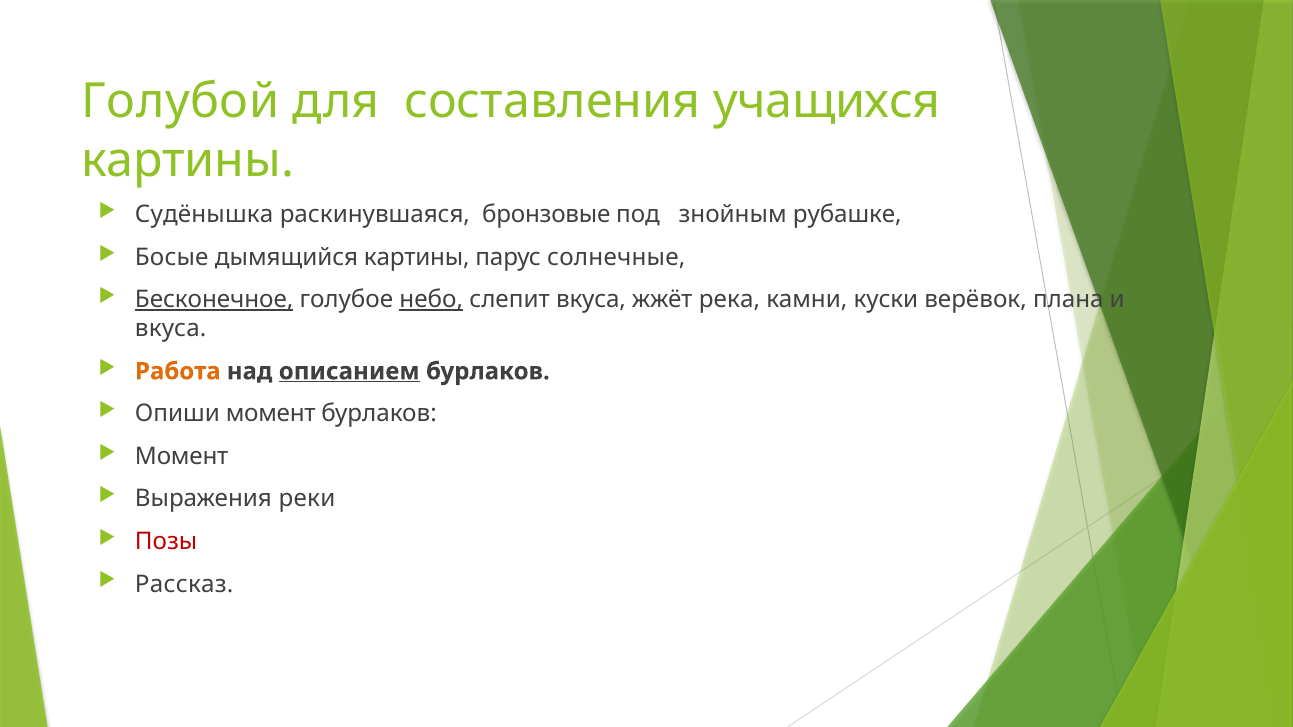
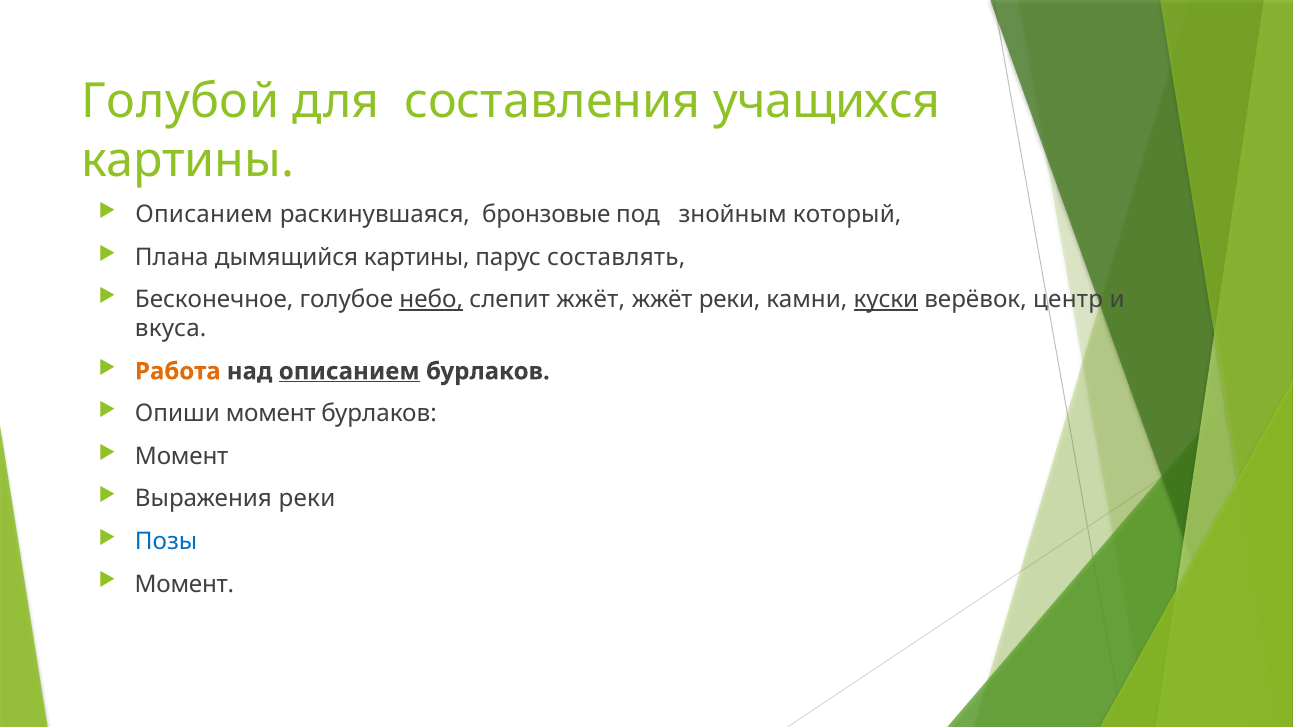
Судёнышка at (204, 215): Судёнышка -> Описанием
рубашке: рубашке -> который
Босые: Босые -> Плана
солнечные: солнечные -> составлять
Бесконечное underline: present -> none
слепит вкуса: вкуса -> жжёт
жжёт река: река -> реки
куски underline: none -> present
плана: плана -> центр
Позы colour: red -> blue
Рассказ at (184, 584): Рассказ -> Момент
